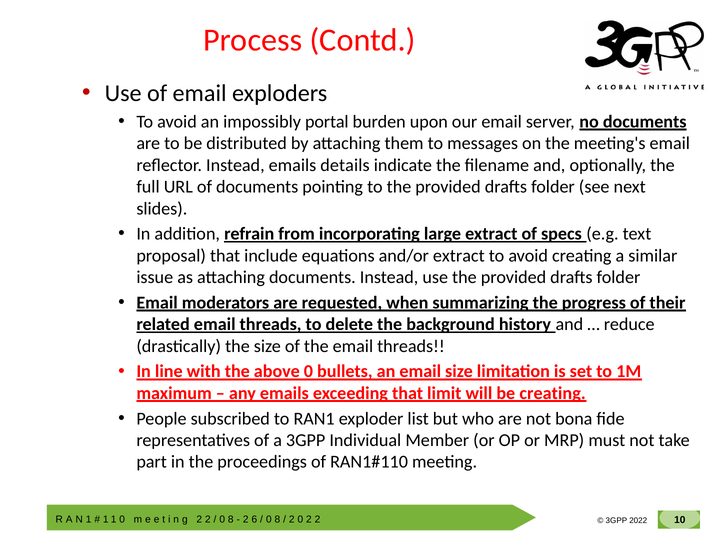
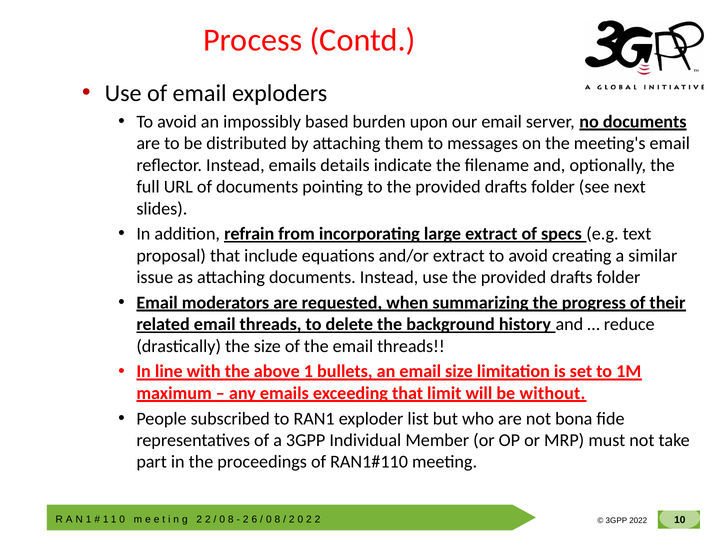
portal: portal -> based
above 0: 0 -> 1
be creating: creating -> without
